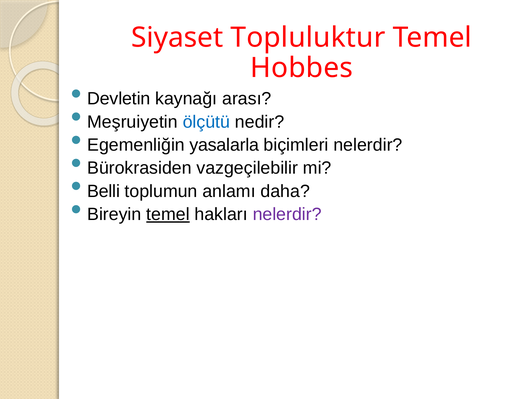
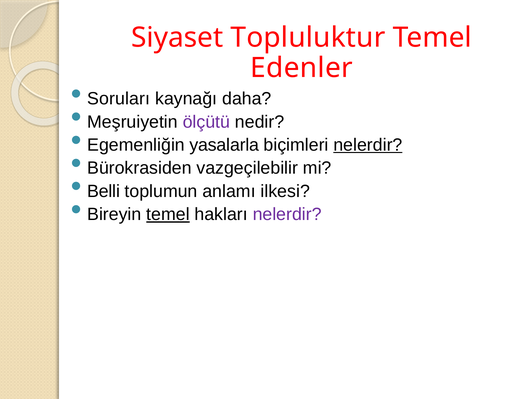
Hobbes: Hobbes -> Edenler
Devletin: Devletin -> Soruları
arası: arası -> daha
ölçütü colour: blue -> purple
nelerdir at (368, 145) underline: none -> present
daha: daha -> ilkesi
